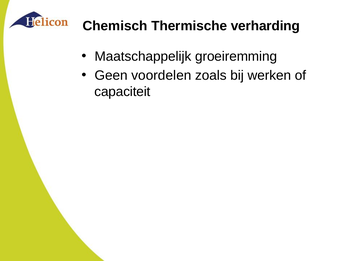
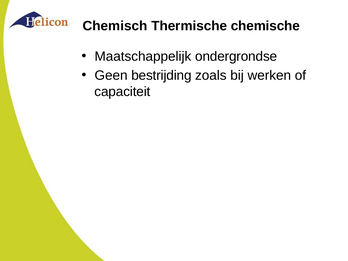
verharding: verharding -> chemische
groeiremming: groeiremming -> ondergrondse
voordelen: voordelen -> bestrijding
